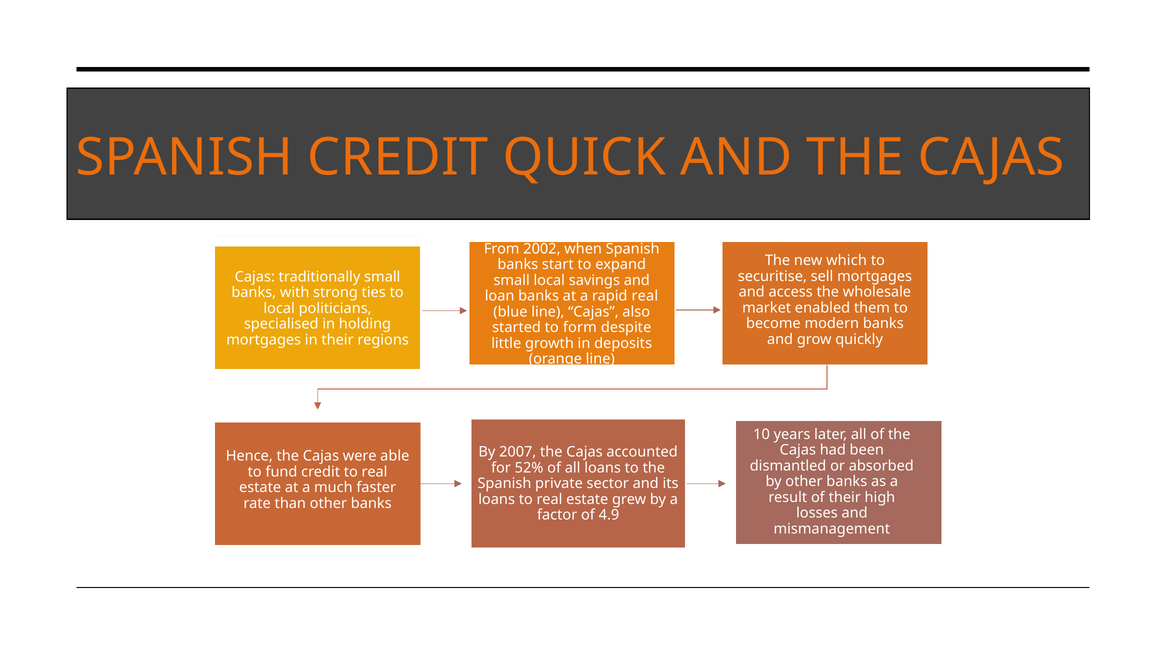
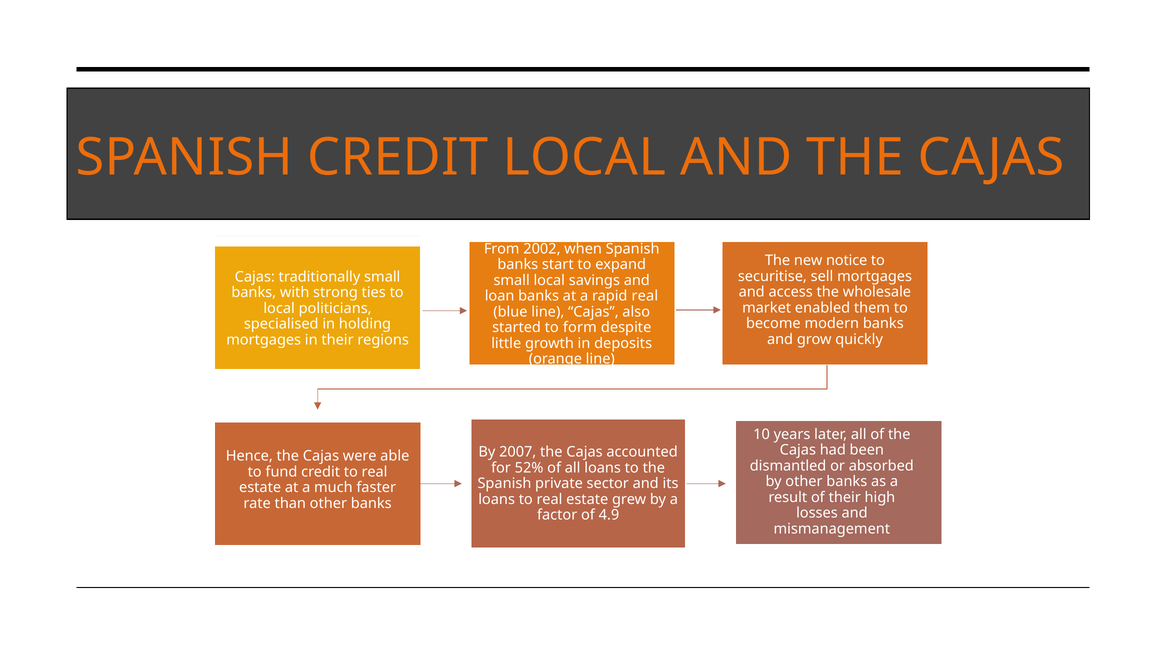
CREDIT QUICK: QUICK -> LOCAL
which: which -> notice
